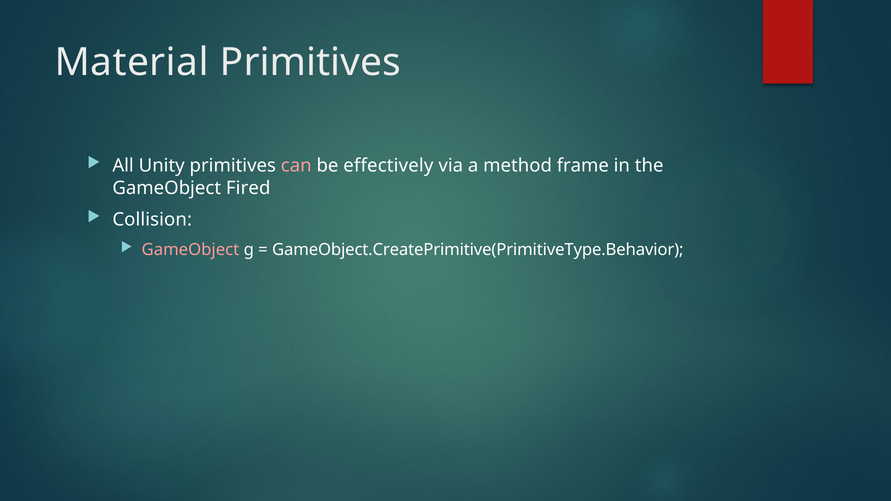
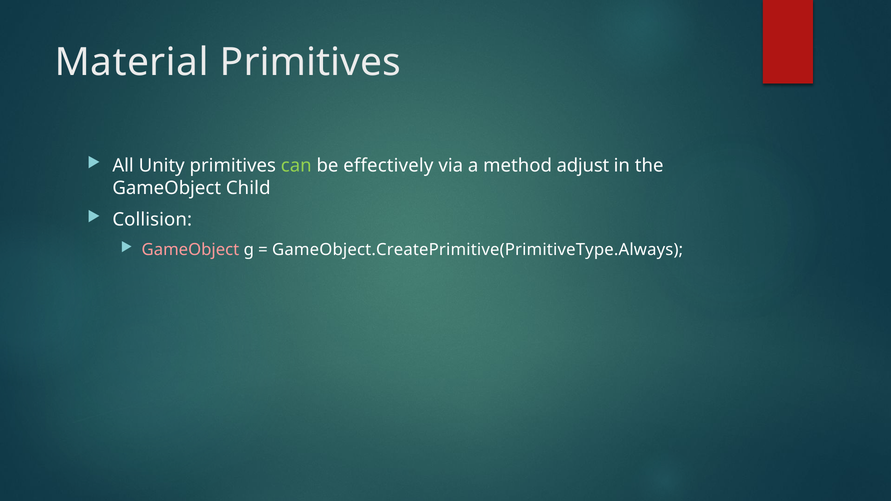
can colour: pink -> light green
frame: frame -> adjust
Fired: Fired -> Child
GameObject.CreatePrimitive(PrimitiveType.Behavior: GameObject.CreatePrimitive(PrimitiveType.Behavior -> GameObject.CreatePrimitive(PrimitiveType.Always
